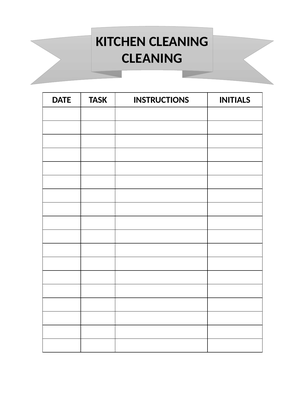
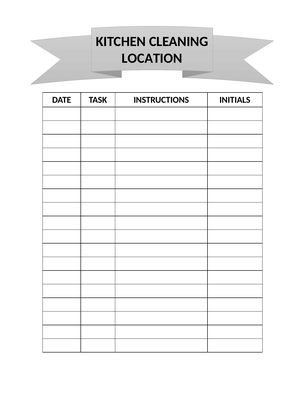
CLEANING at (152, 58): CLEANING -> LOCATION
